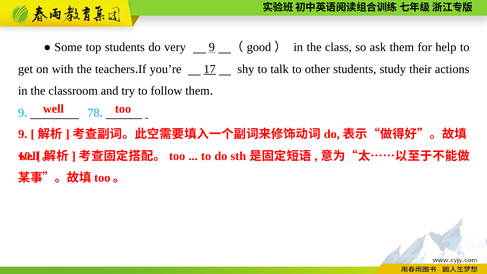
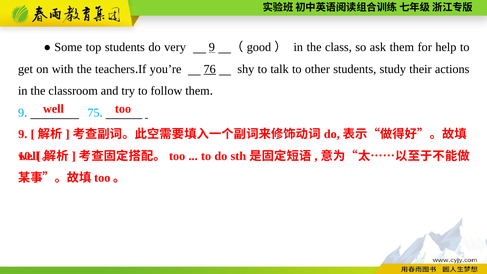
17: 17 -> 76
78: 78 -> 75
